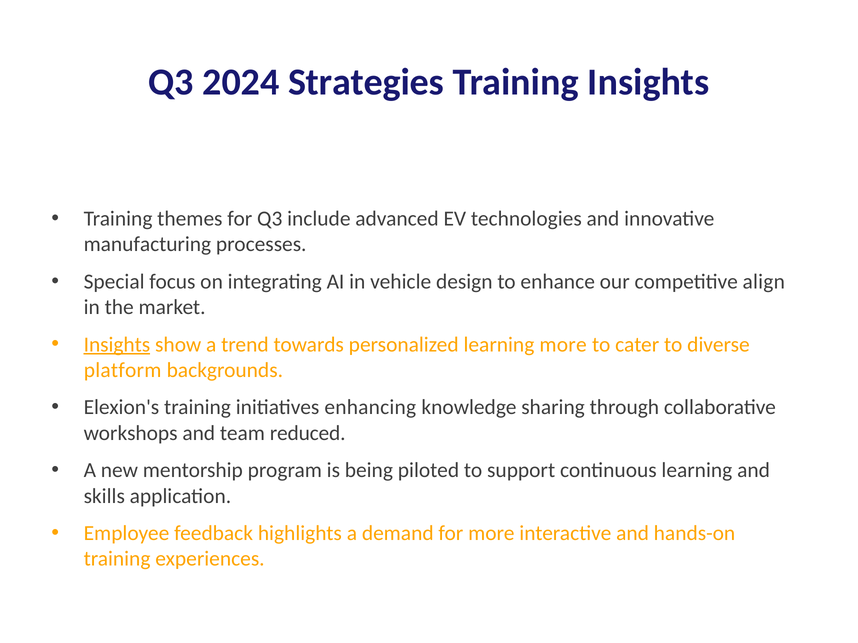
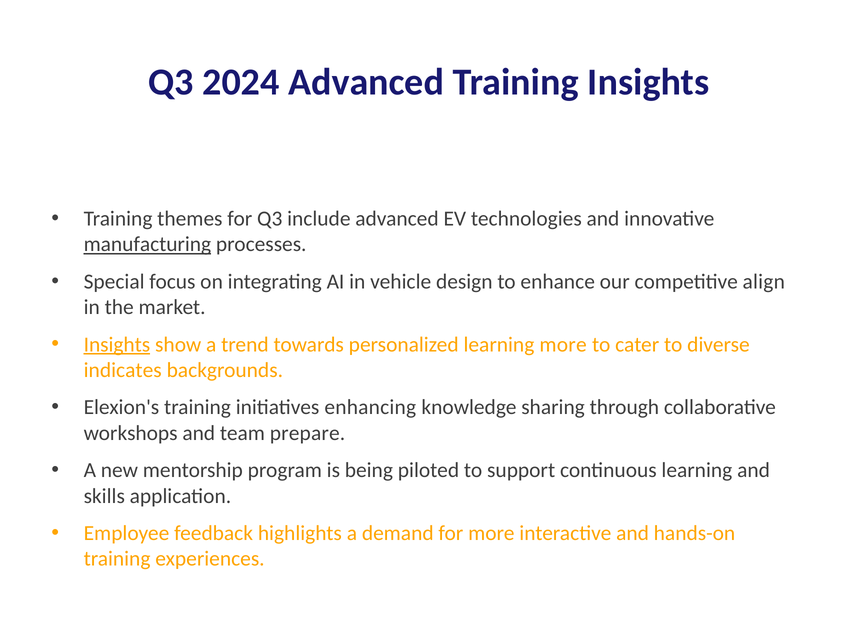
2024 Strategies: Strategies -> Advanced
manufacturing underline: none -> present
platform: platform -> indicates
reduced: reduced -> prepare
